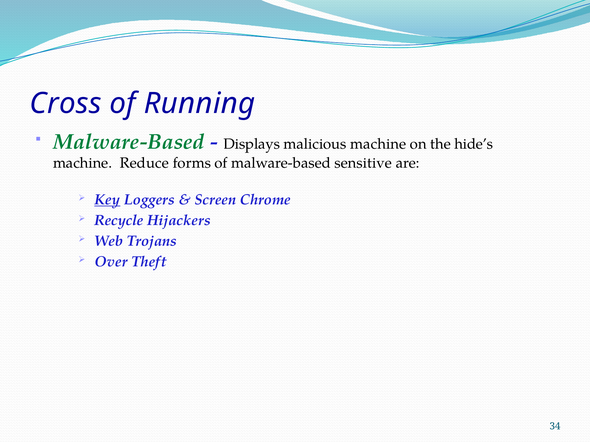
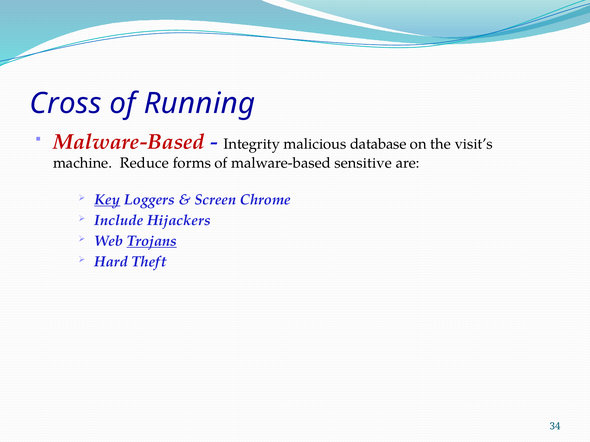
Malware-Based at (129, 142) colour: green -> red
Displays: Displays -> Integrity
malicious machine: machine -> database
hide’s: hide’s -> visit’s
Recycle: Recycle -> Include
Trojans underline: none -> present
Over: Over -> Hard
